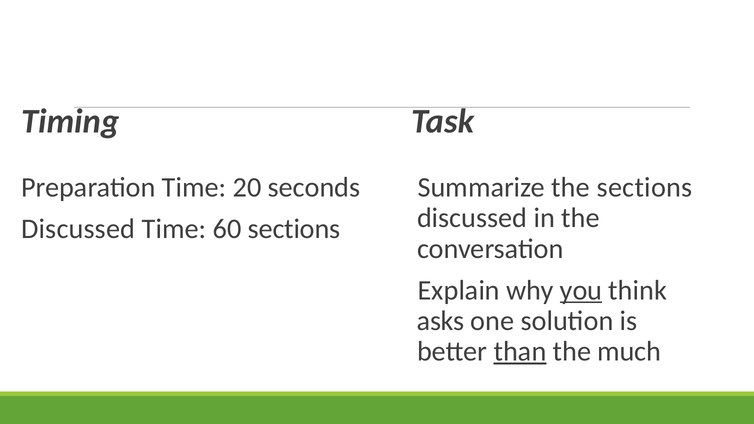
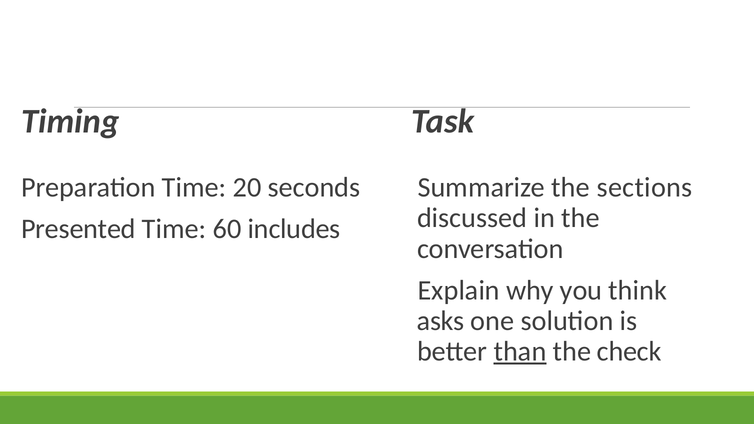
Discussed at (78, 229): Discussed -> Presented
60 sections: sections -> includes
you underline: present -> none
much: much -> check
